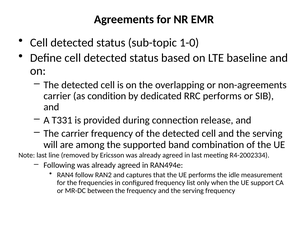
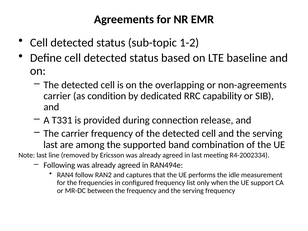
1-0: 1-0 -> 1-2
RRC performs: performs -> capability
will at (51, 145): will -> last
